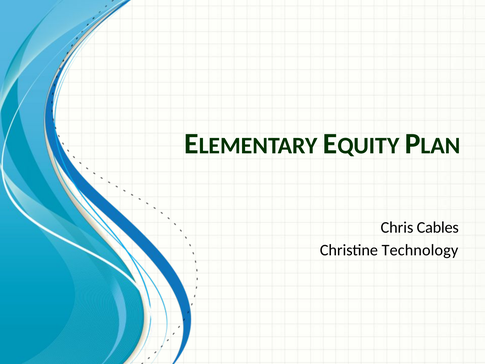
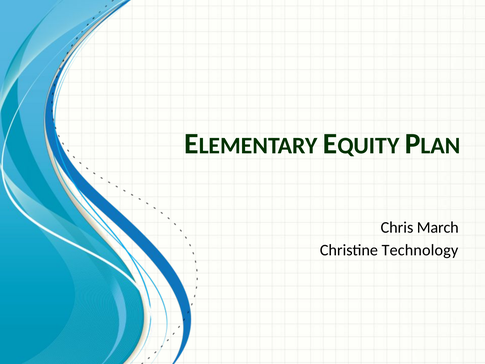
Cables: Cables -> March
